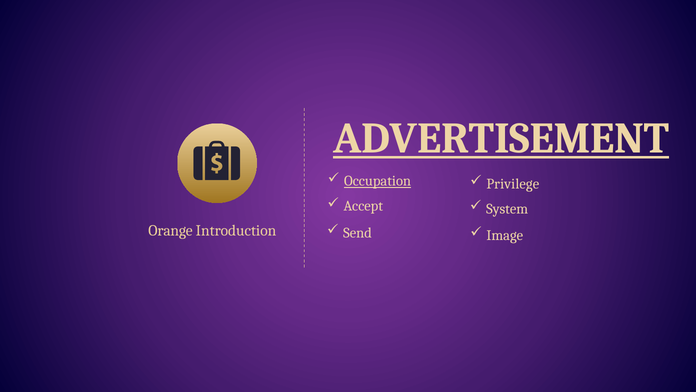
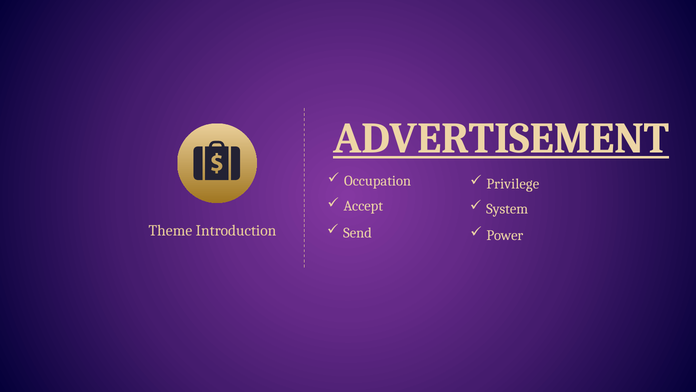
Occupation underline: present -> none
Orange: Orange -> Theme
Image: Image -> Power
